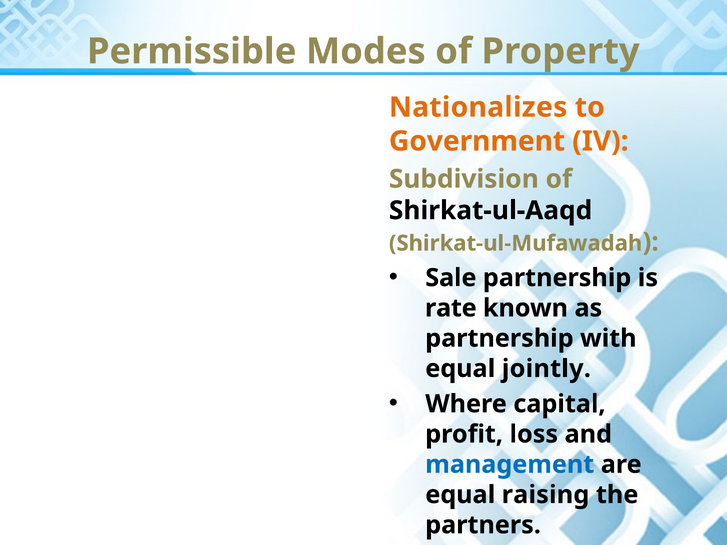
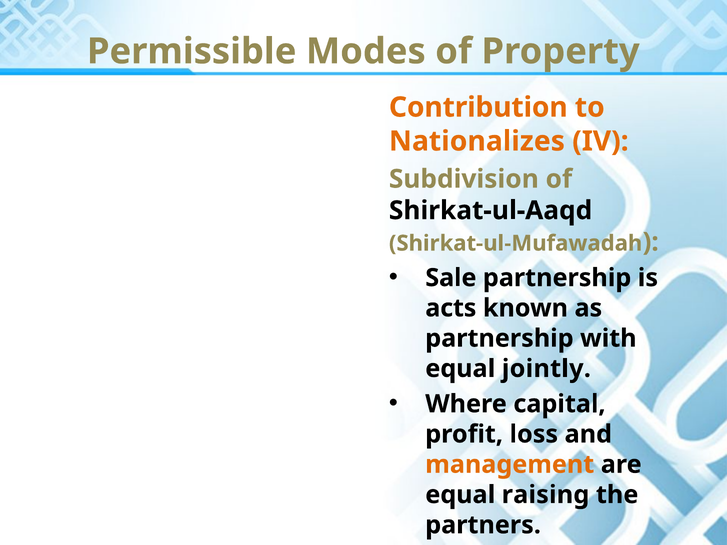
Nationalizes: Nationalizes -> Contribution
Government: Government -> Nationalizes
rate: rate -> acts
management colour: blue -> orange
